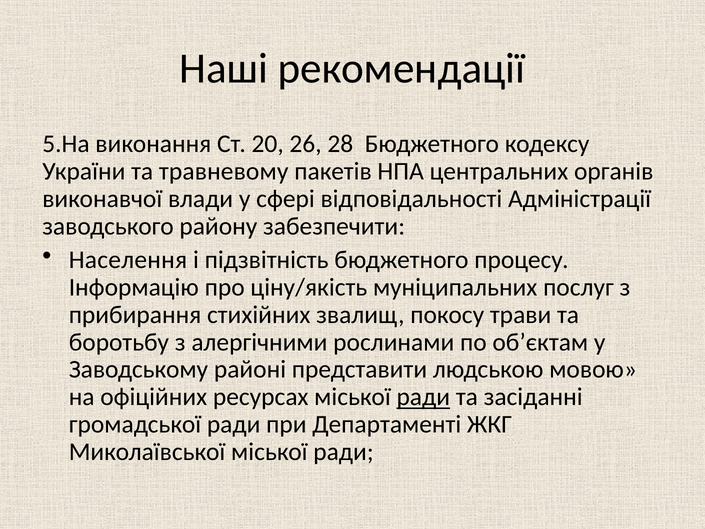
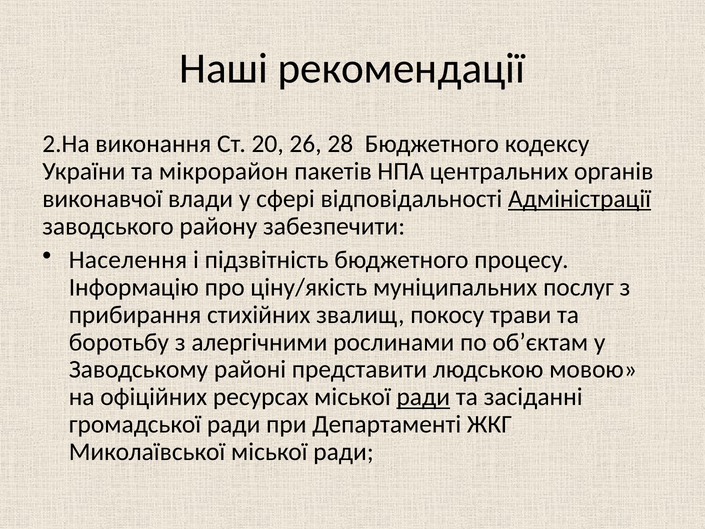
5.На: 5.На -> 2.На
травневому: травневому -> мікрорайон
Адміністрації underline: none -> present
